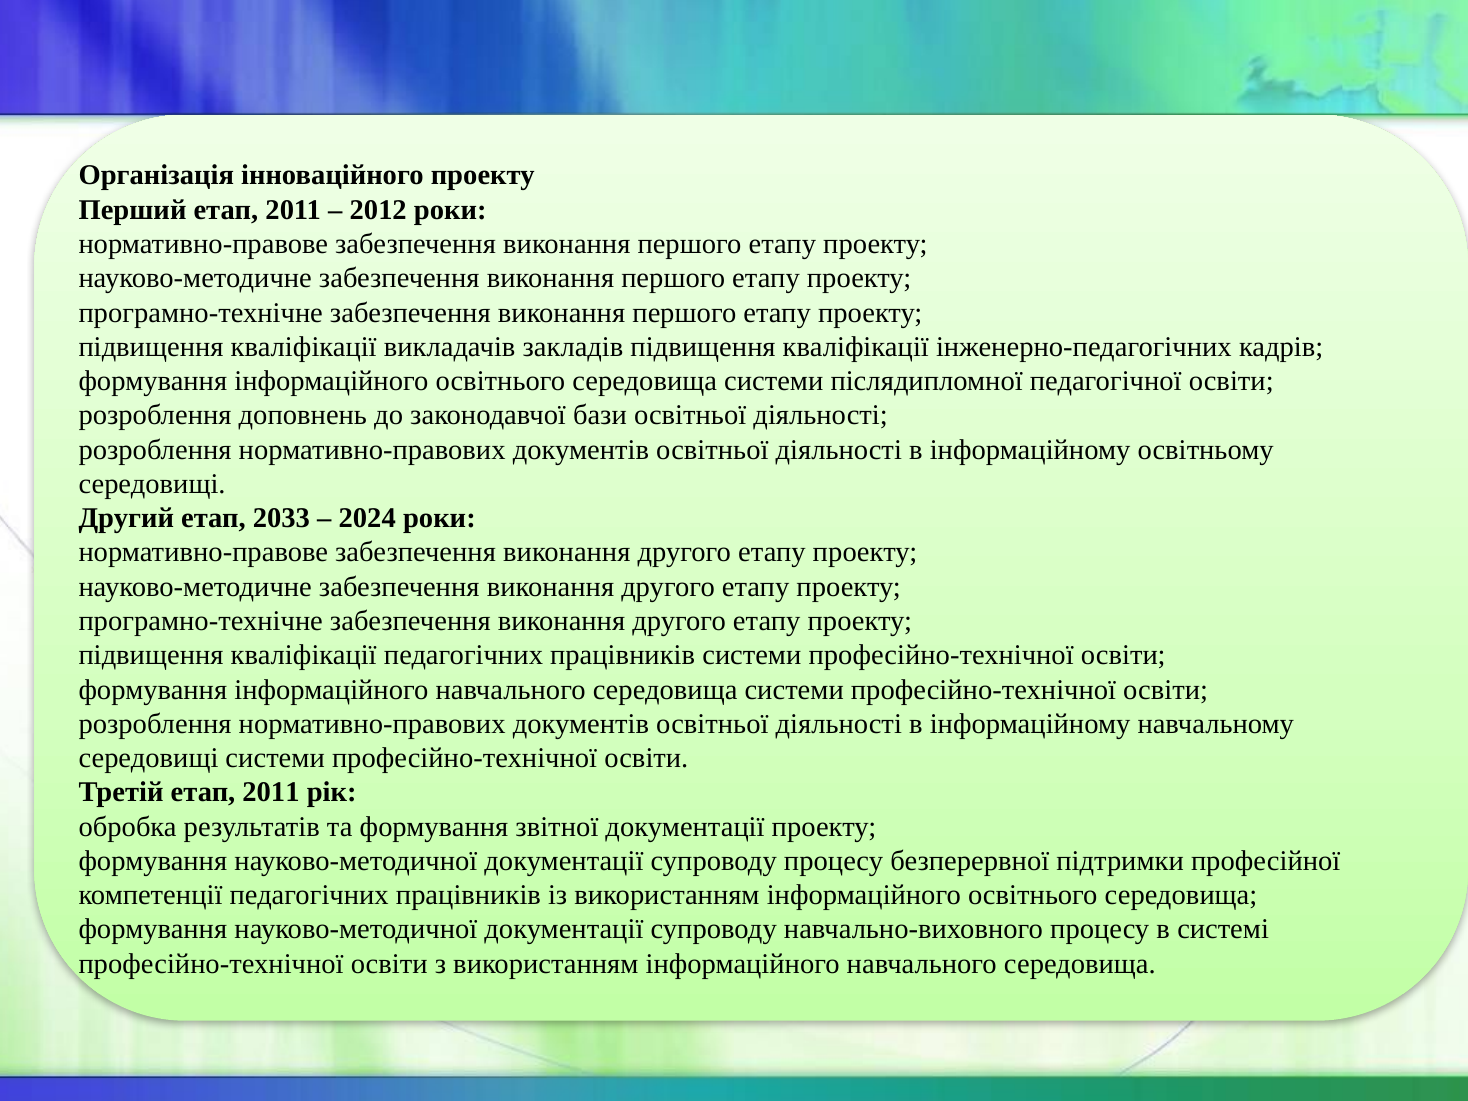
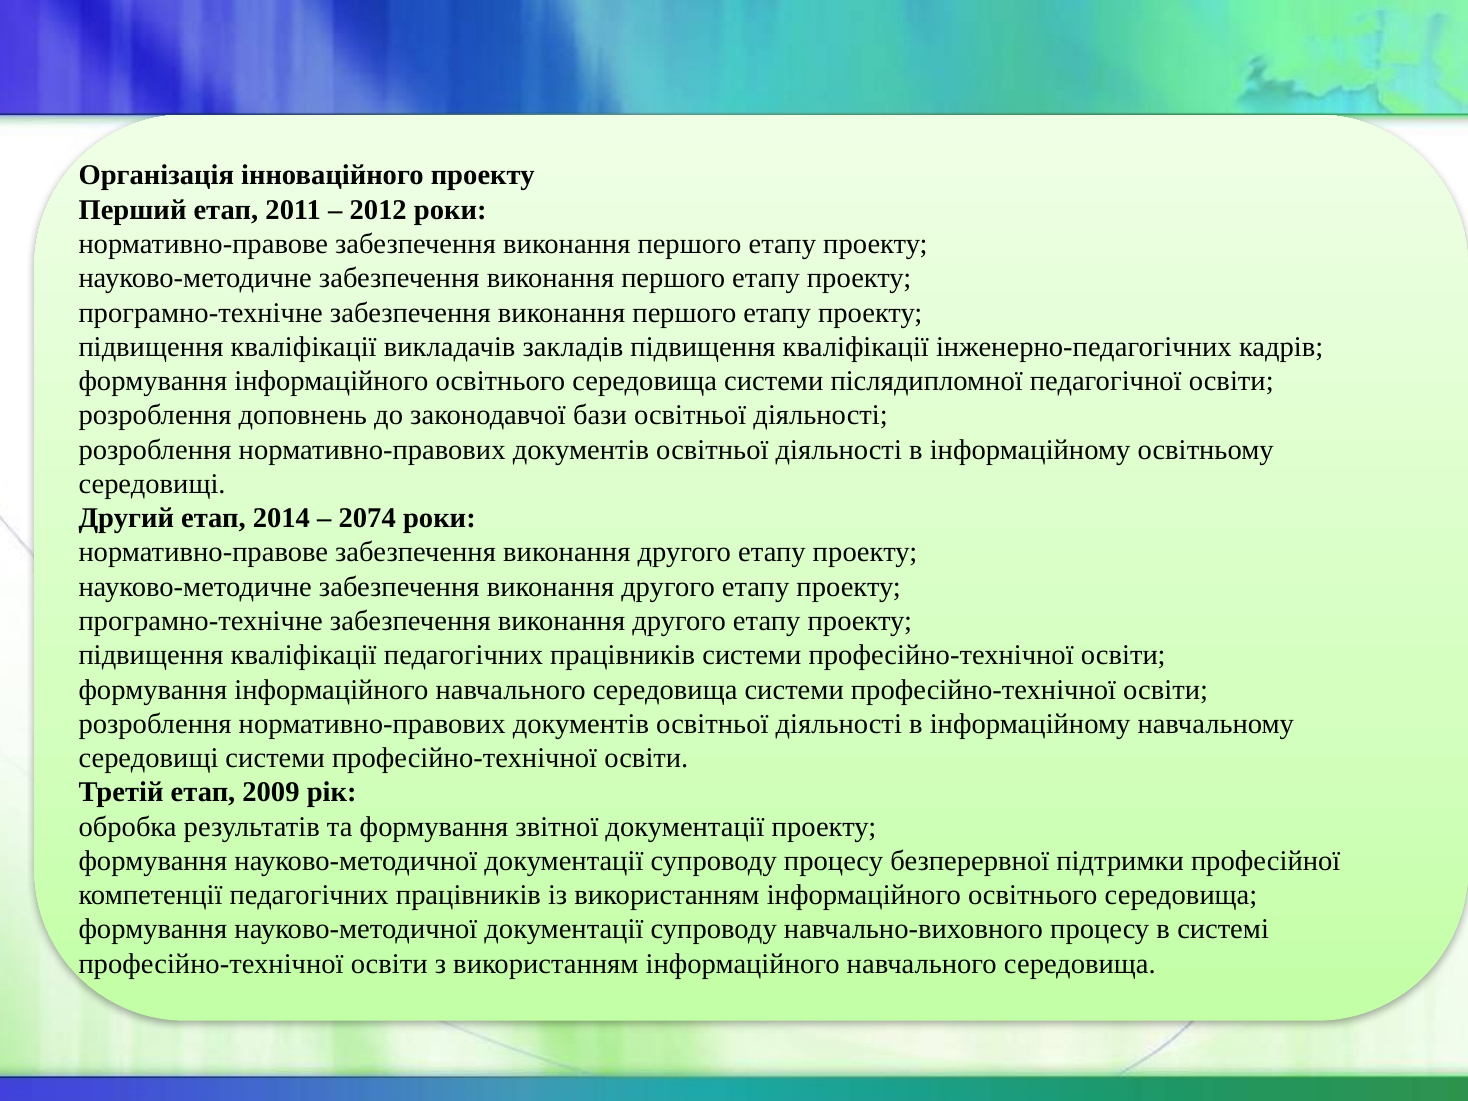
2033: 2033 -> 2014
2024: 2024 -> 2074
Третій етап 2011: 2011 -> 2009
